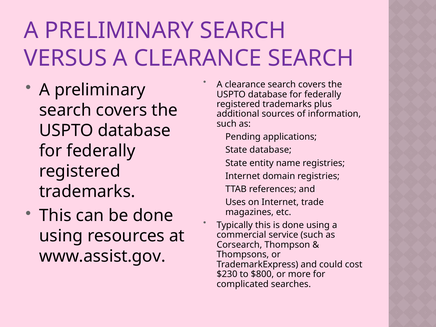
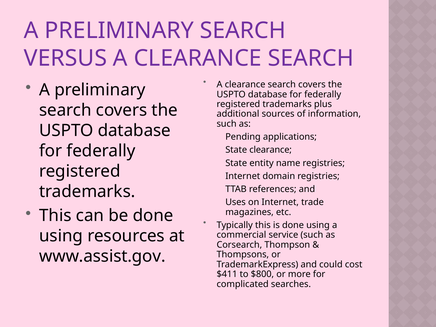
State database: database -> clearance
$230: $230 -> $411
